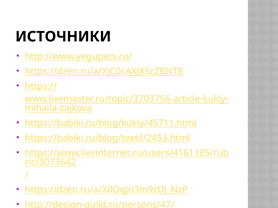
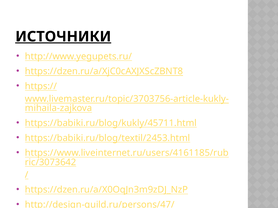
ИСТОЧНИКИ underline: none -> present
